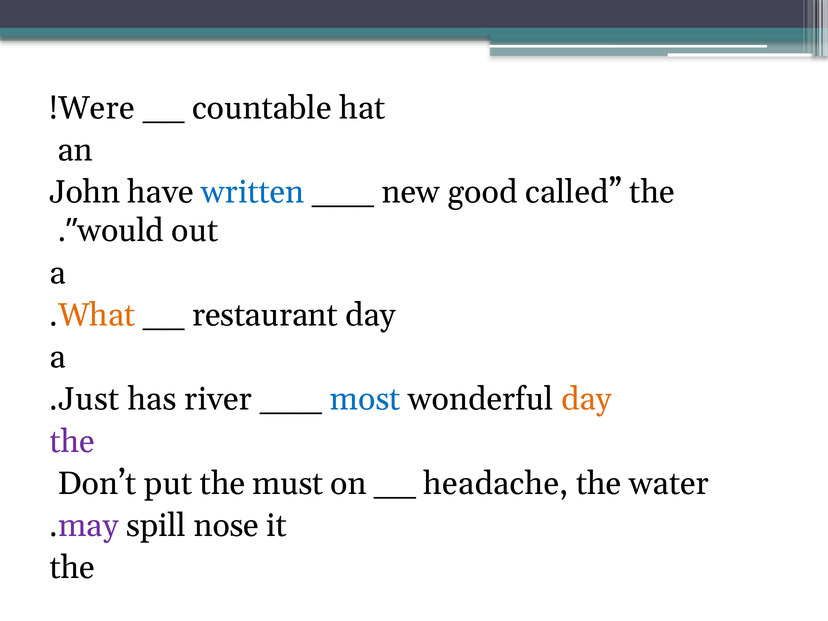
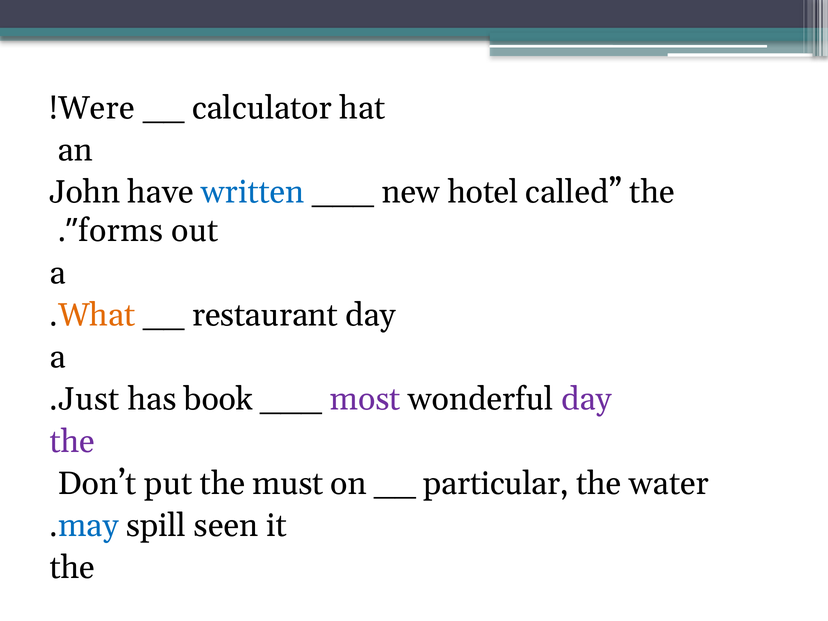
countable: countable -> calculator
good: good -> hotel
would: would -> forms
river: river -> book
most colour: blue -> purple
day at (587, 399) colour: orange -> purple
headache: headache -> particular
may colour: purple -> blue
nose: nose -> seen
